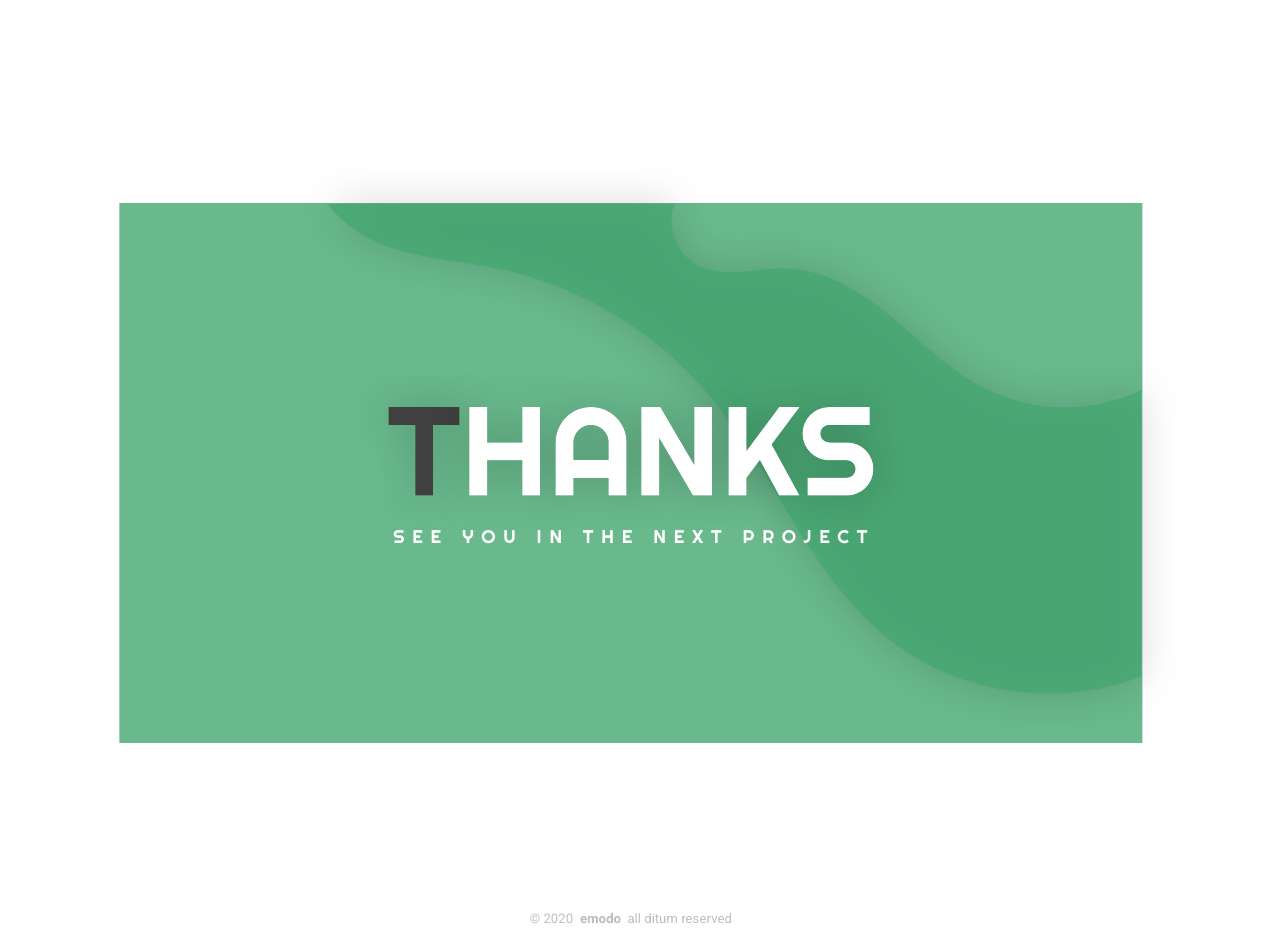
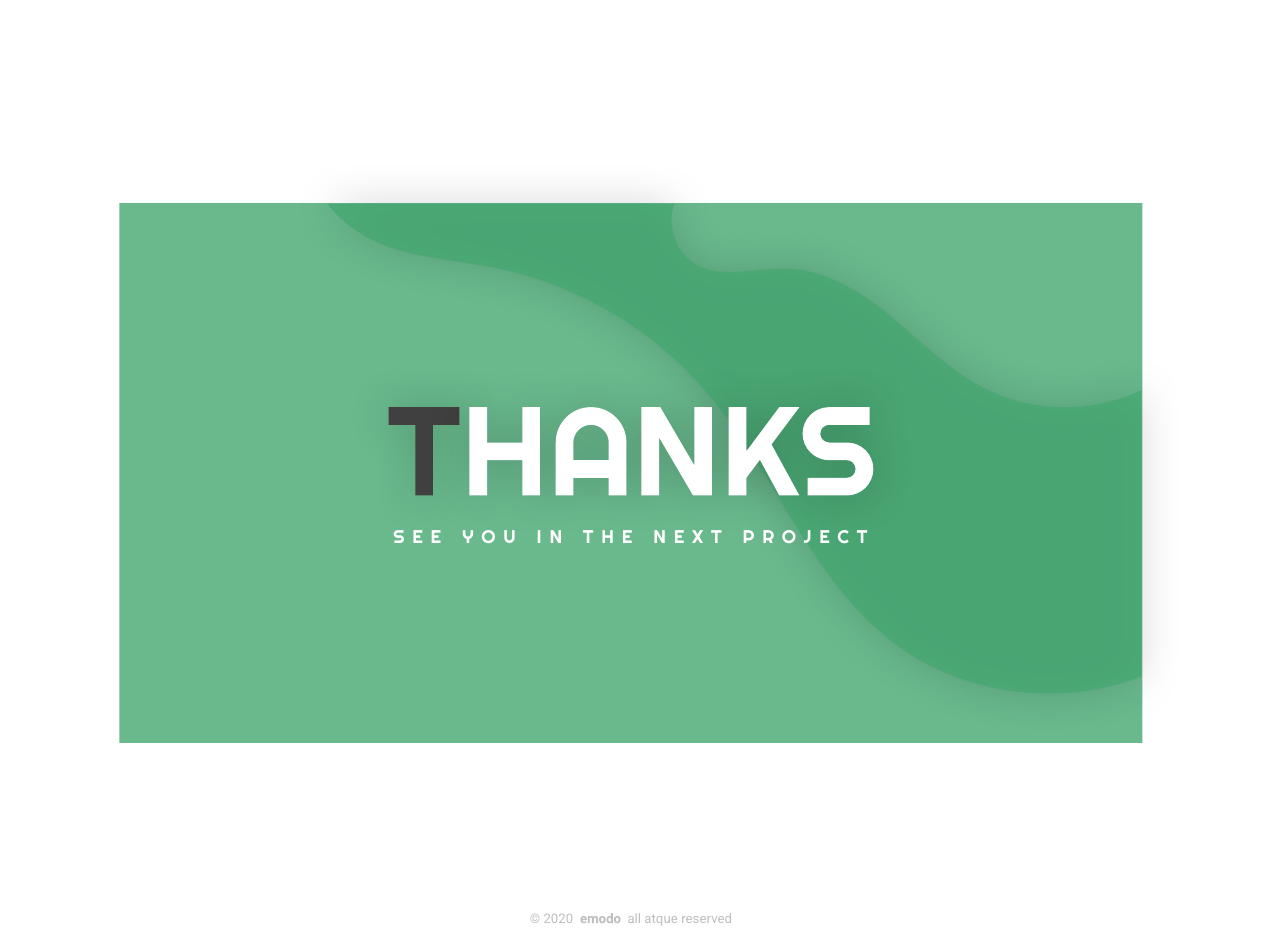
ditum: ditum -> atque
